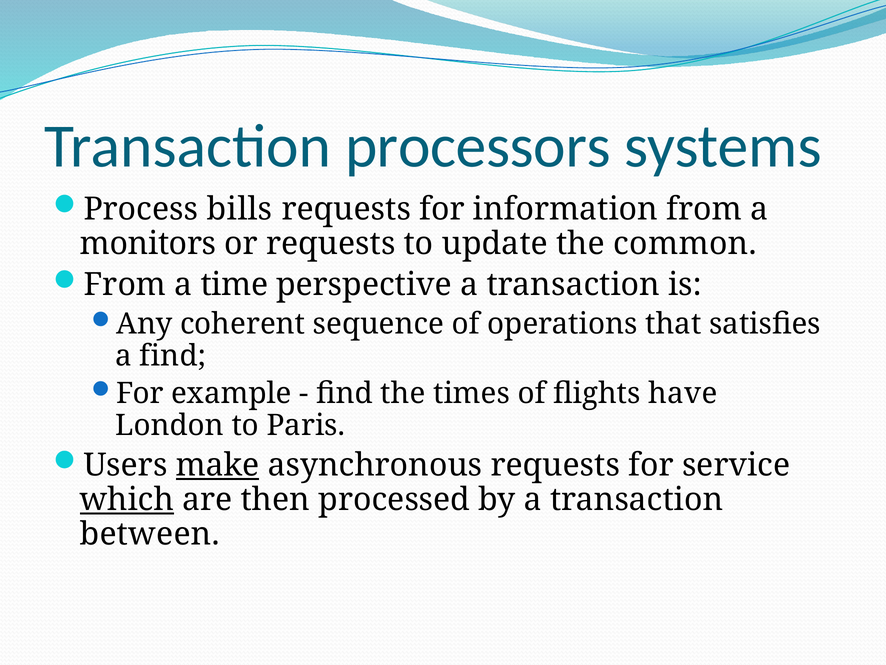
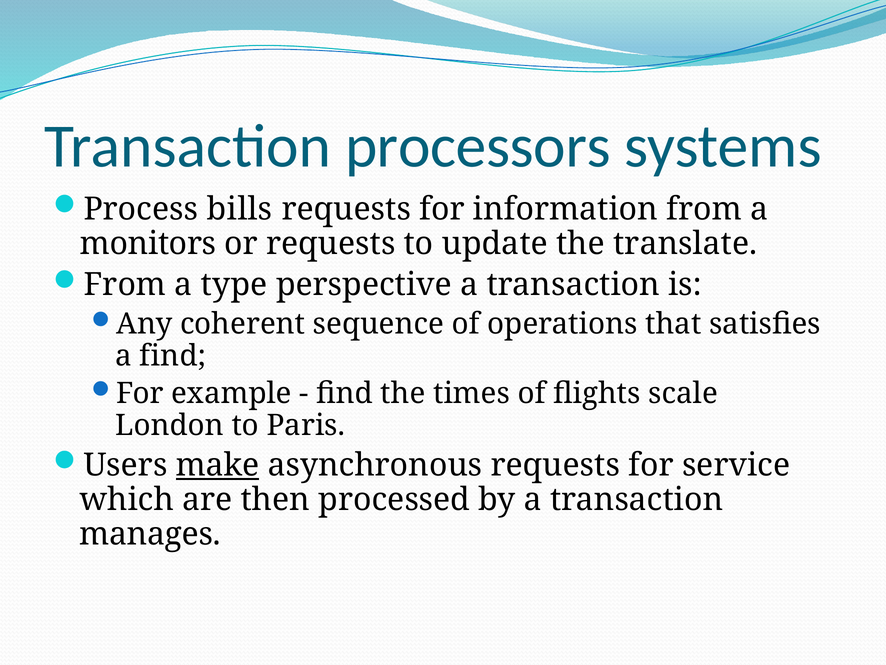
common: common -> translate
time: time -> type
have: have -> scale
which underline: present -> none
between: between -> manages
